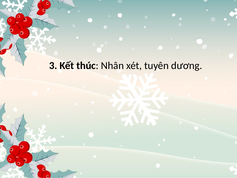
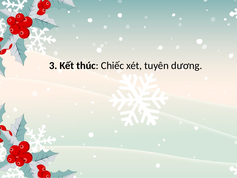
Nhân: Nhân -> Chiếc
